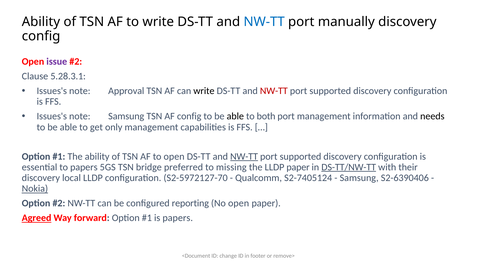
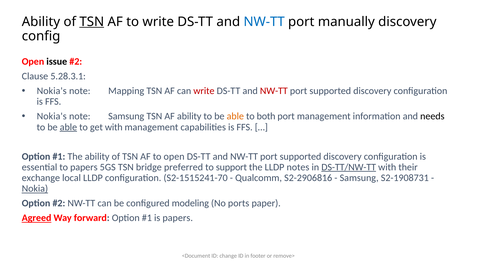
TSN at (92, 22) underline: none -> present
issue colour: purple -> black
Issues's at (52, 91): Issues's -> Nokia's
Approval: Approval -> Mapping
write at (204, 91) colour: black -> red
Issues's at (52, 116): Issues's -> Nokia's
AF config: config -> ability
able at (235, 116) colour: black -> orange
able at (68, 127) underline: none -> present
get only: only -> with
NW-TT at (244, 157) underline: present -> none
missing: missing -> support
LLDP paper: paper -> notes
discovery at (41, 178): discovery -> exchange
S2-5972127-70: S2-5972127-70 -> S2-1515241-70
S2-7405124: S2-7405124 -> S2-2906816
S2-6390406: S2-6390406 -> S2-1908731
reporting: reporting -> modeling
No open: open -> ports
